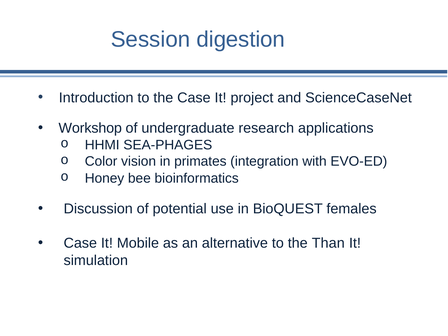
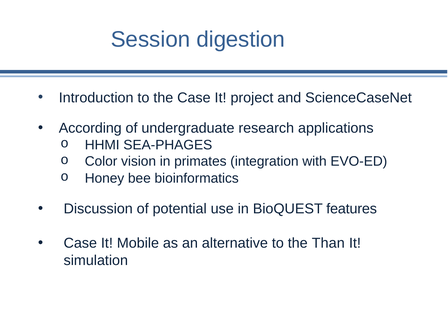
Workshop: Workshop -> According
females: females -> features
